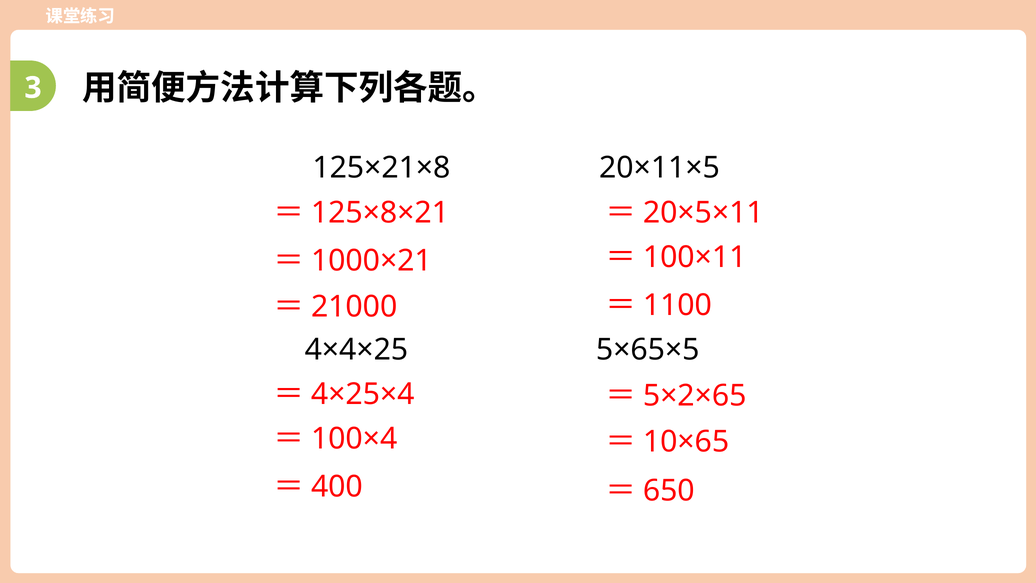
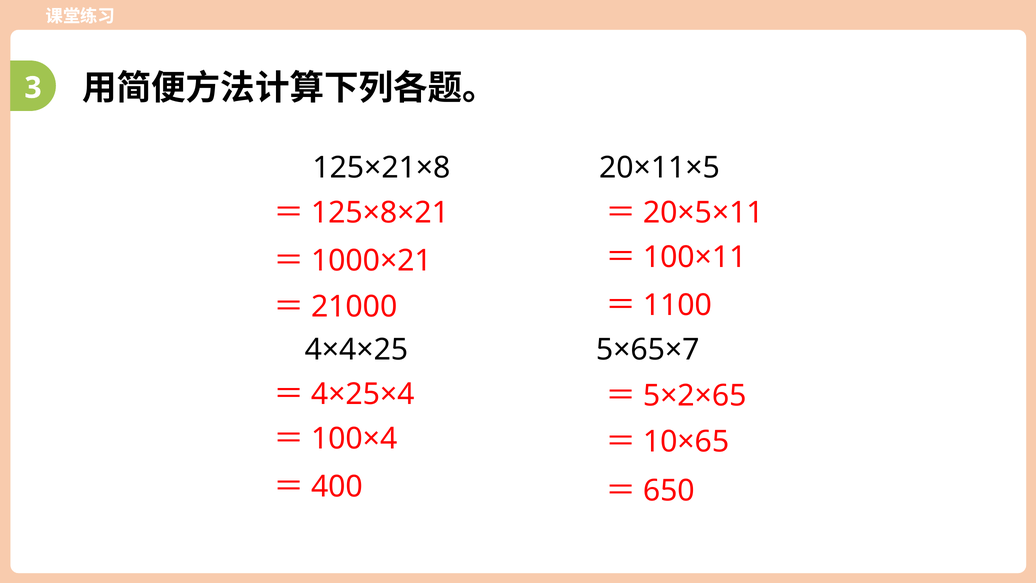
5×65×5: 5×65×5 -> 5×65×7
